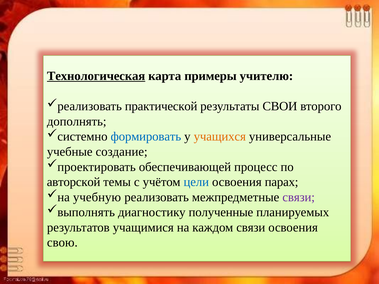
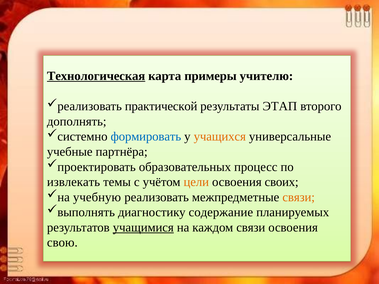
СВОИ: СВОИ -> ЭТАП
создание: создание -> партнёра
обеспечивающей: обеспечивающей -> образовательных
авторской: авторской -> извлекать
цели colour: blue -> orange
парах: парах -> своих
связи at (299, 197) colour: purple -> orange
полученные: полученные -> содержание
учащимися underline: none -> present
